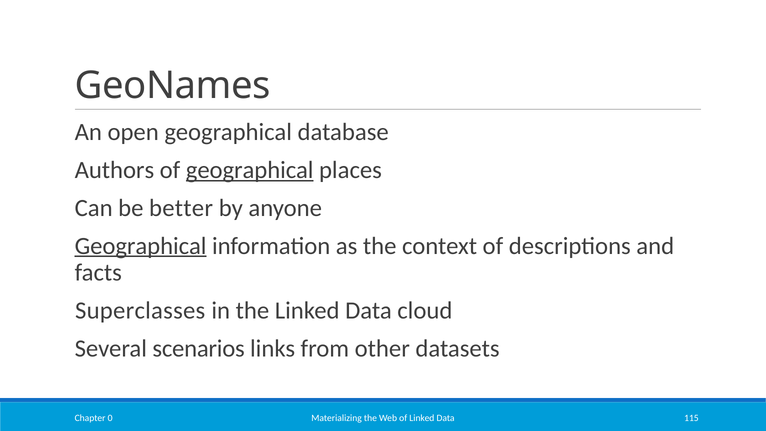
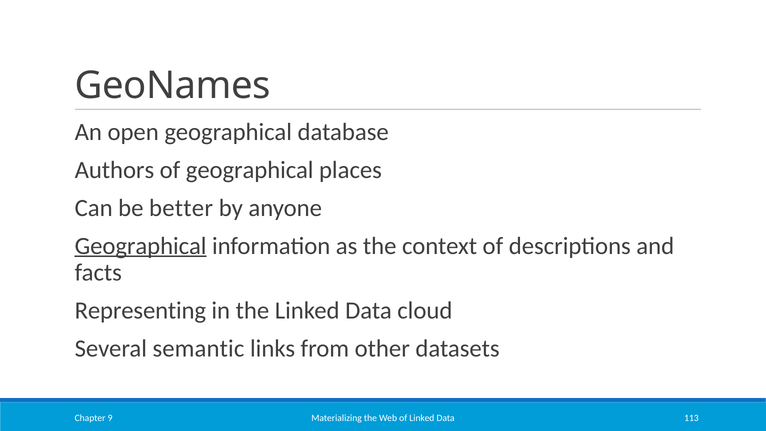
geographical at (250, 170) underline: present -> none
Superclasses: Superclasses -> Representing
scenarios: scenarios -> semantic
115: 115 -> 113
0: 0 -> 9
